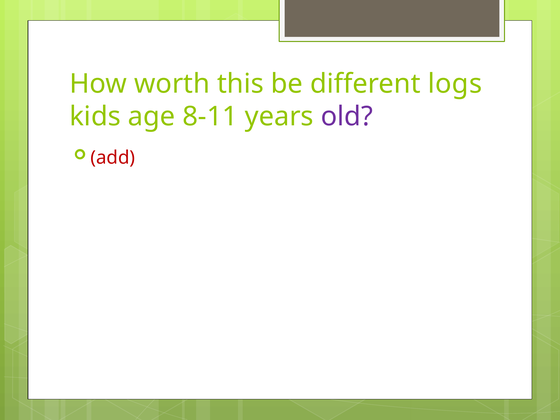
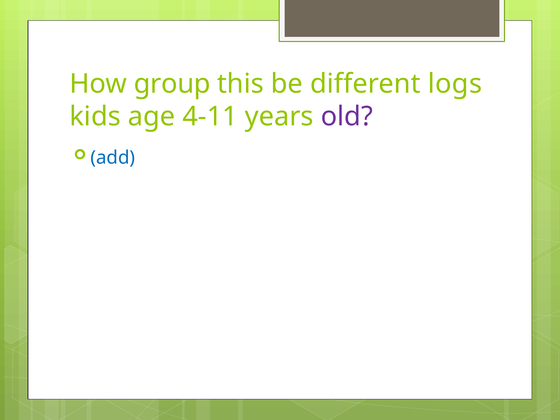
worth: worth -> group
8-11: 8-11 -> 4-11
add colour: red -> blue
